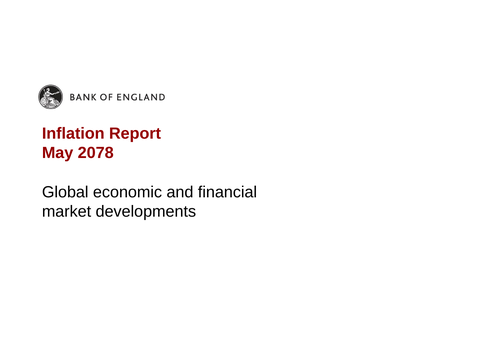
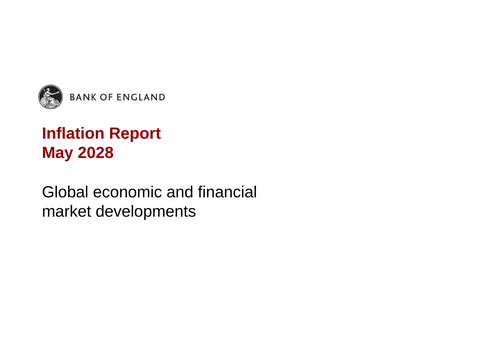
2078: 2078 -> 2028
